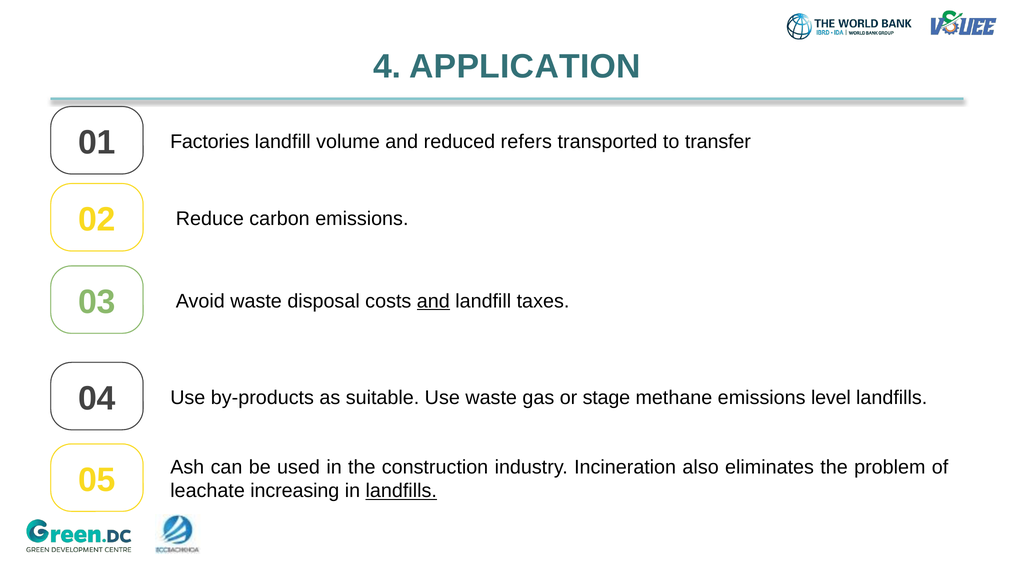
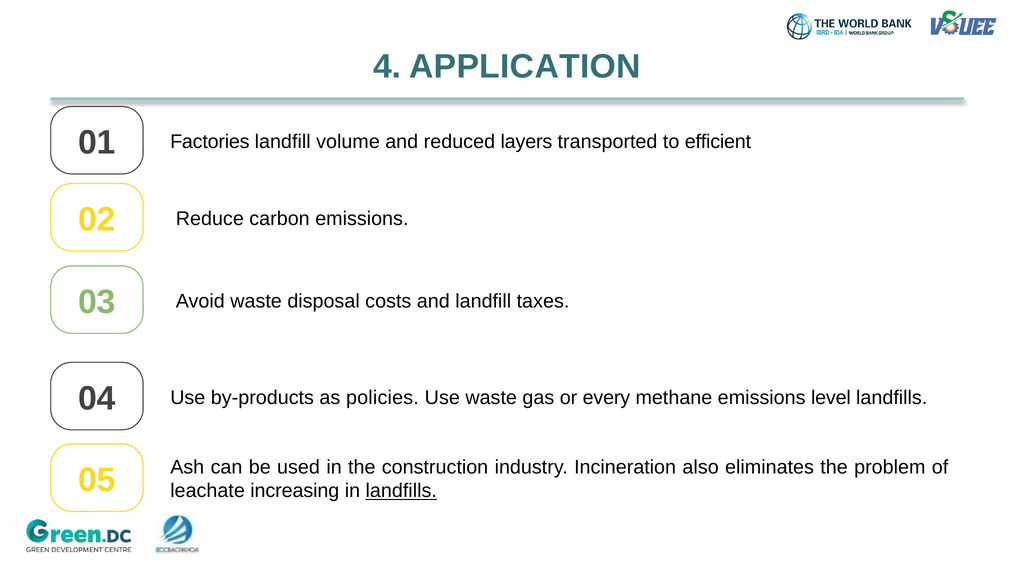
refers: refers -> layers
transfer: transfer -> efficient
and at (433, 301) underline: present -> none
suitable: suitable -> policies
stage: stage -> every
